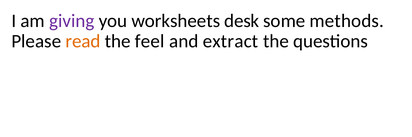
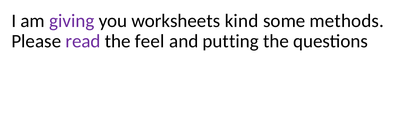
desk: desk -> kind
read colour: orange -> purple
extract: extract -> putting
